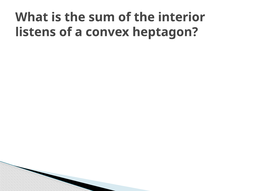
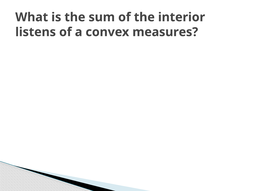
heptagon: heptagon -> measures
